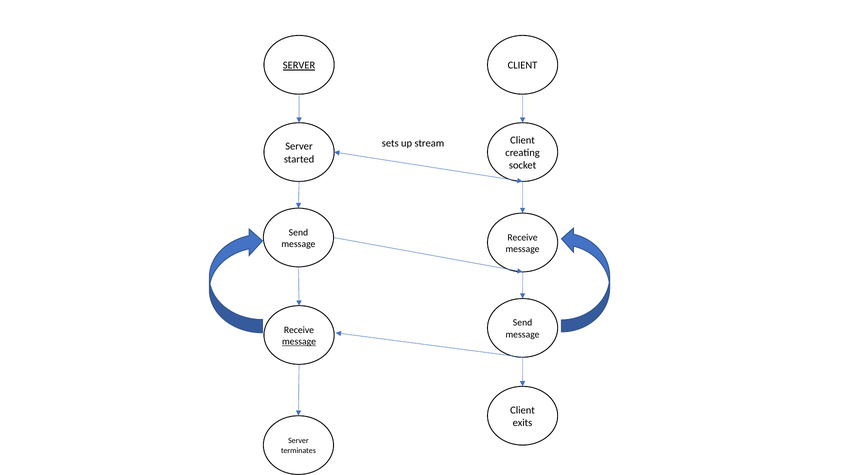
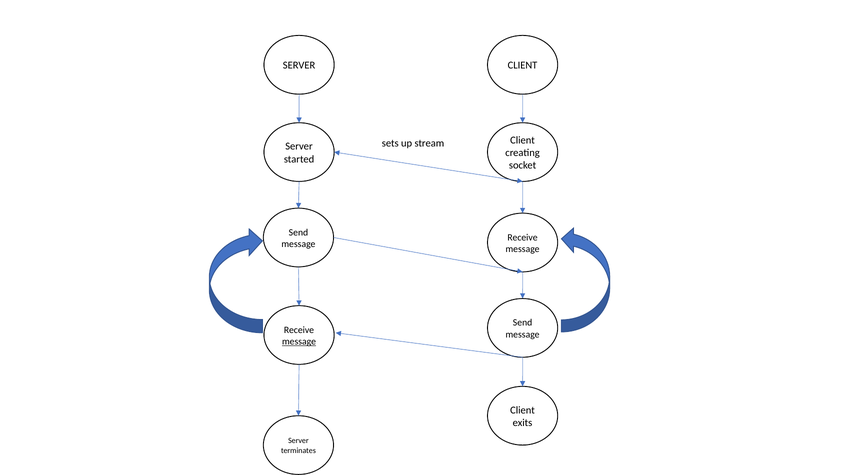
SERVER at (299, 65) underline: present -> none
